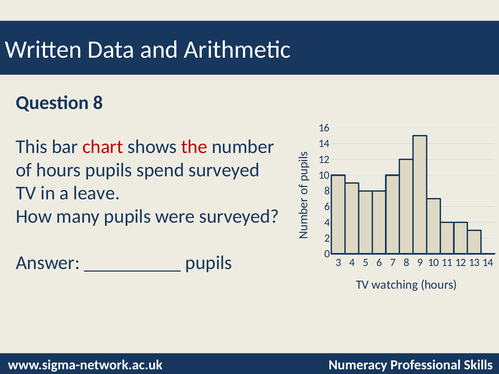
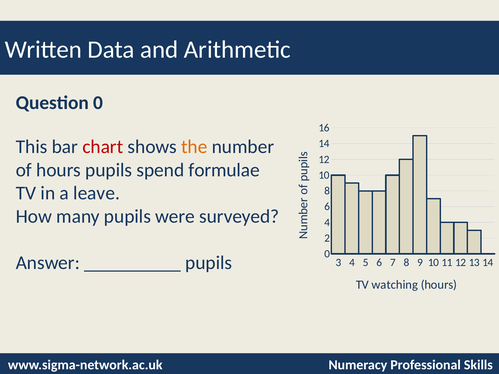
Question 8: 8 -> 0
the colour: red -> orange
spend surveyed: surveyed -> formulae
